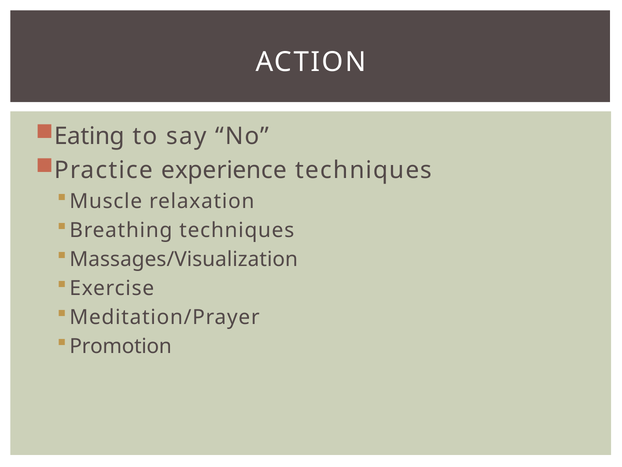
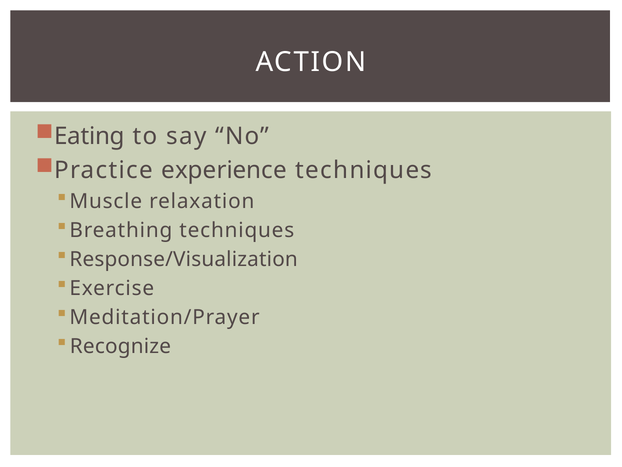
Massages/Visualization: Massages/Visualization -> Response/Visualization
Promotion: Promotion -> Recognize
